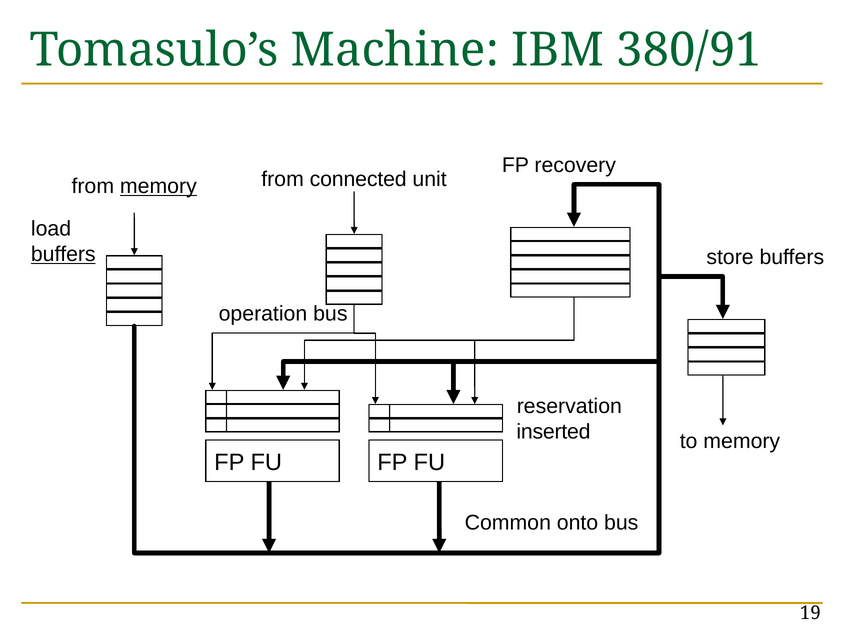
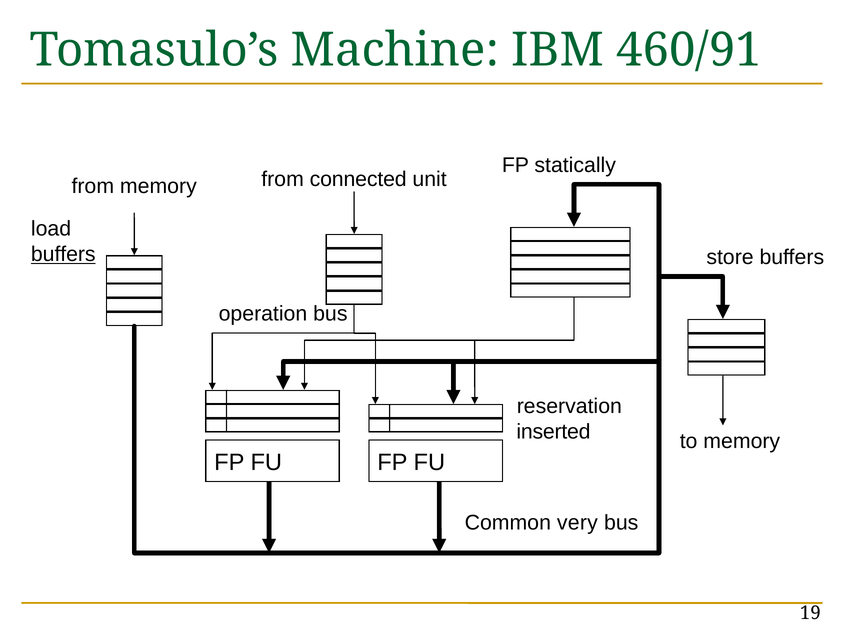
380/91: 380/91 -> 460/91
recovery: recovery -> statically
memory at (158, 186) underline: present -> none
onto: onto -> very
